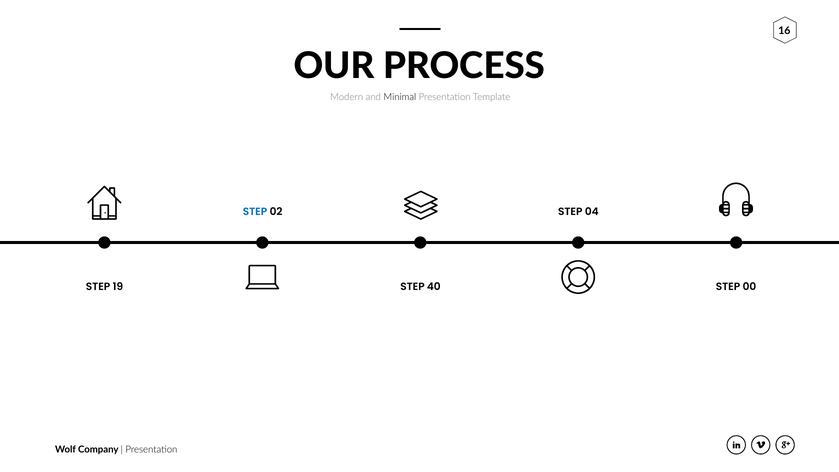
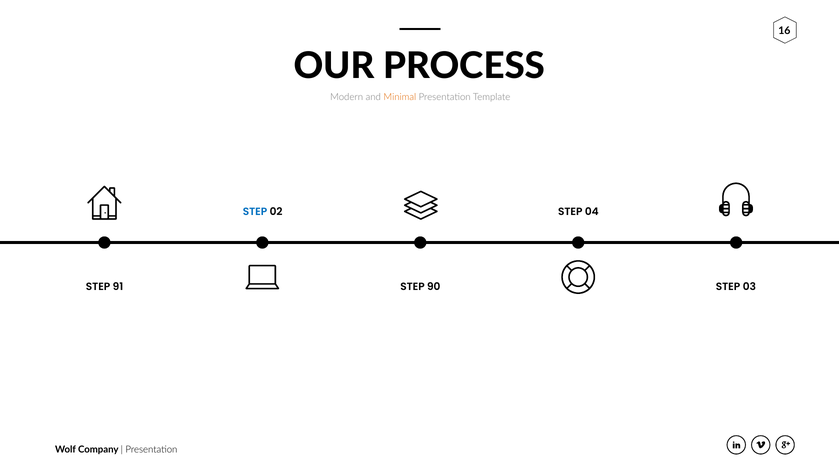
Minimal colour: black -> orange
19: 19 -> 91
40: 40 -> 90
00: 00 -> 03
